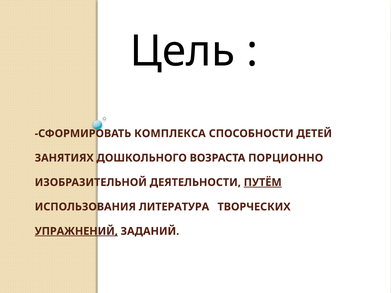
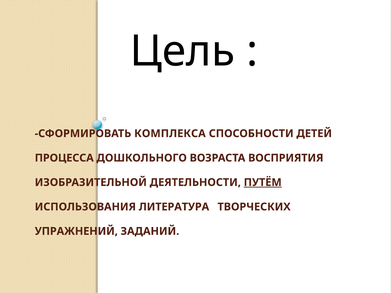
ЗАНЯТИЯХ: ЗАНЯТИЯХ -> ПРОЦЕССА
ПОРЦИОННО: ПОРЦИОННО -> ВОСПРИЯТИЯ
УПРАЖНЕНИЙ underline: present -> none
